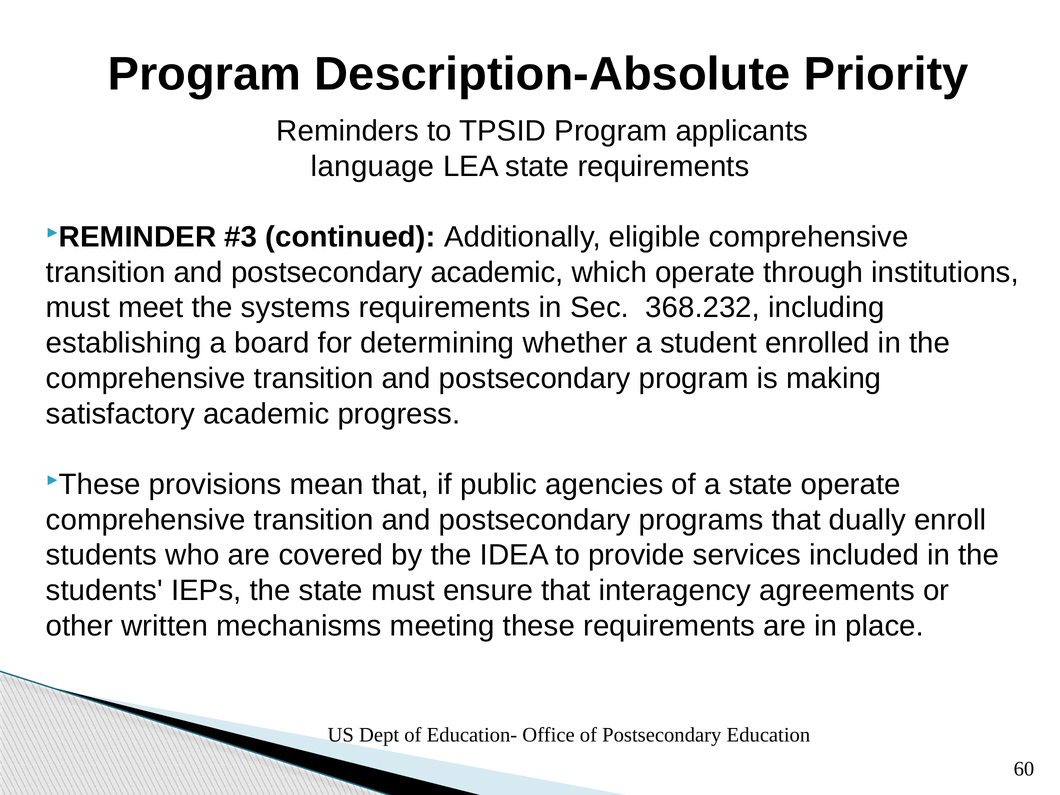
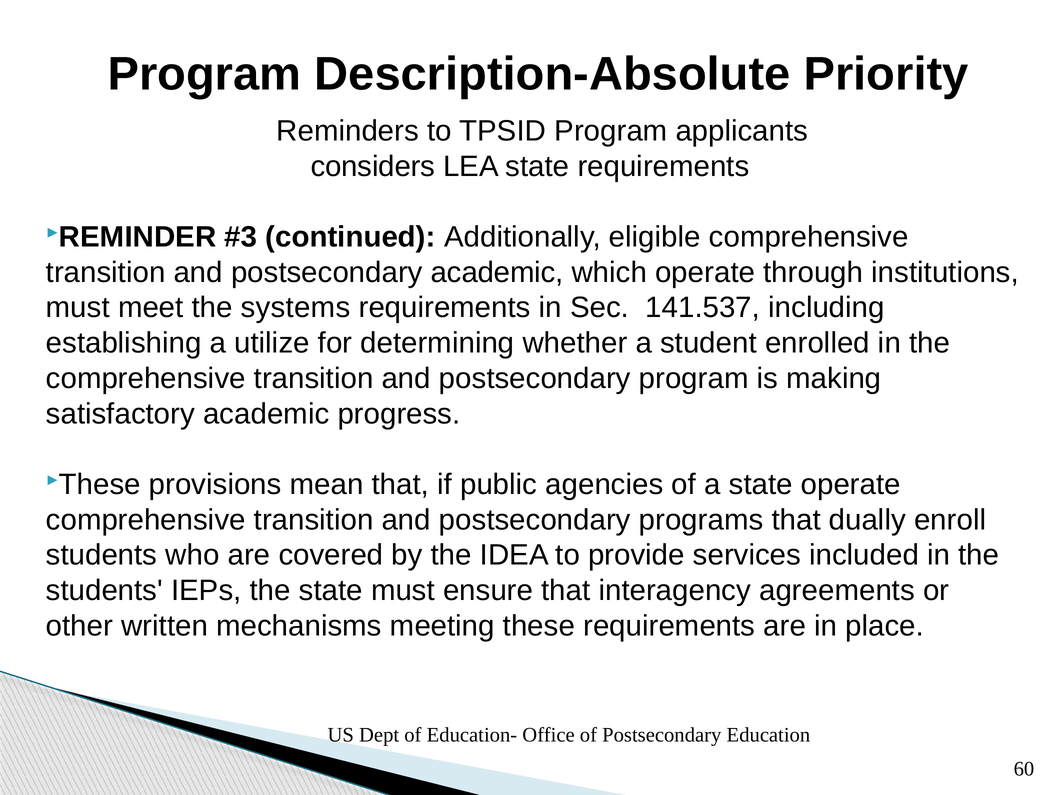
language: language -> considers
368.232: 368.232 -> 141.537
board: board -> utilize
